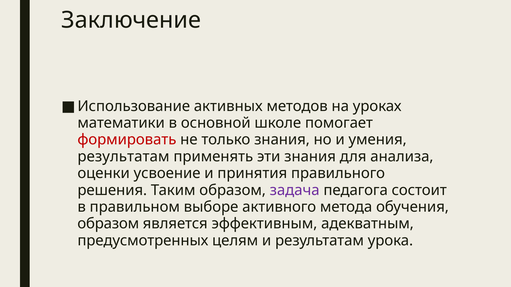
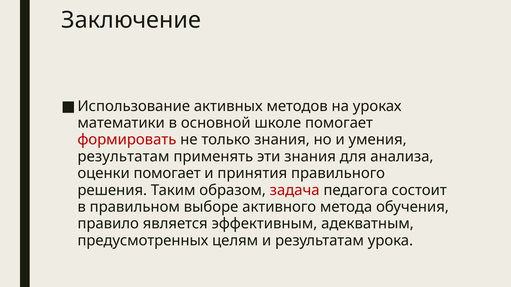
оценки усвоение: усвоение -> помогает
задача colour: purple -> red
образом at (108, 224): образом -> правило
